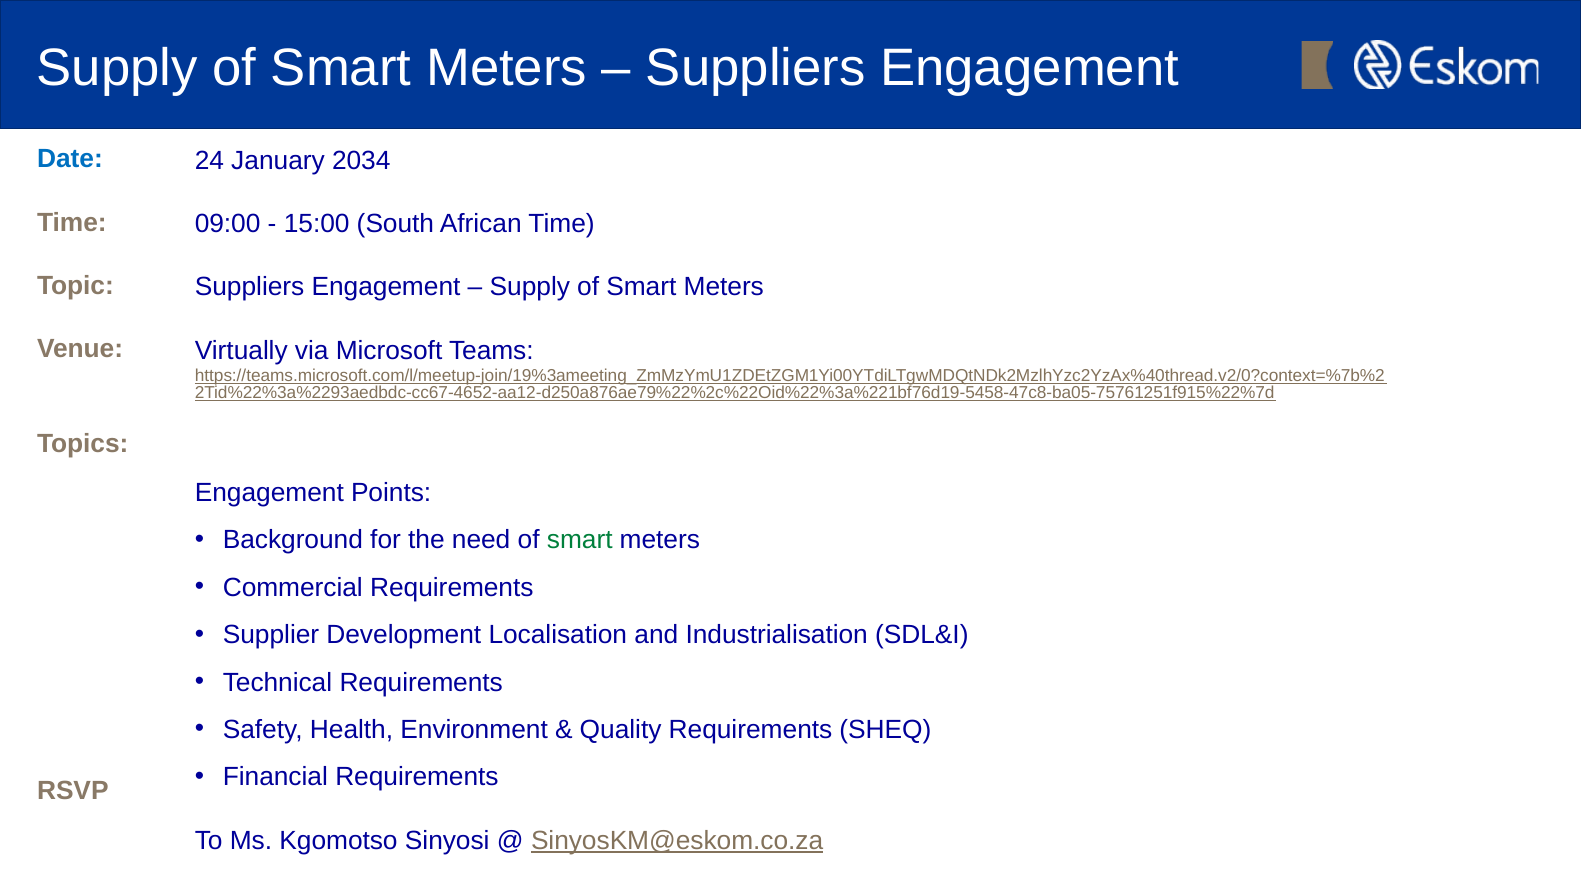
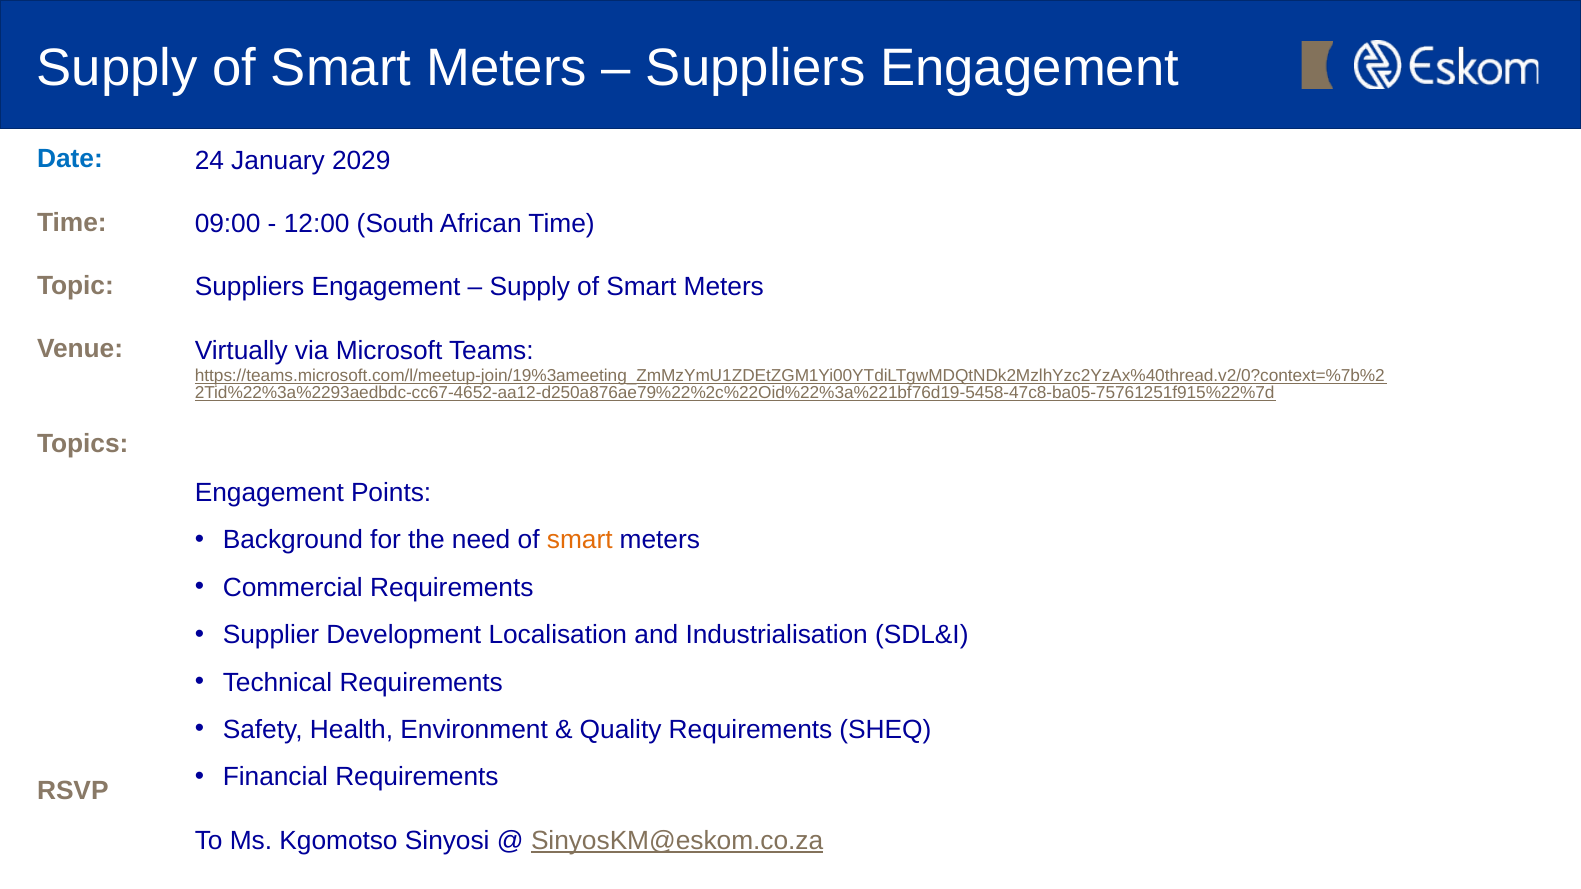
2034: 2034 -> 2029
15:00: 15:00 -> 12:00
smart at (580, 540) colour: green -> orange
